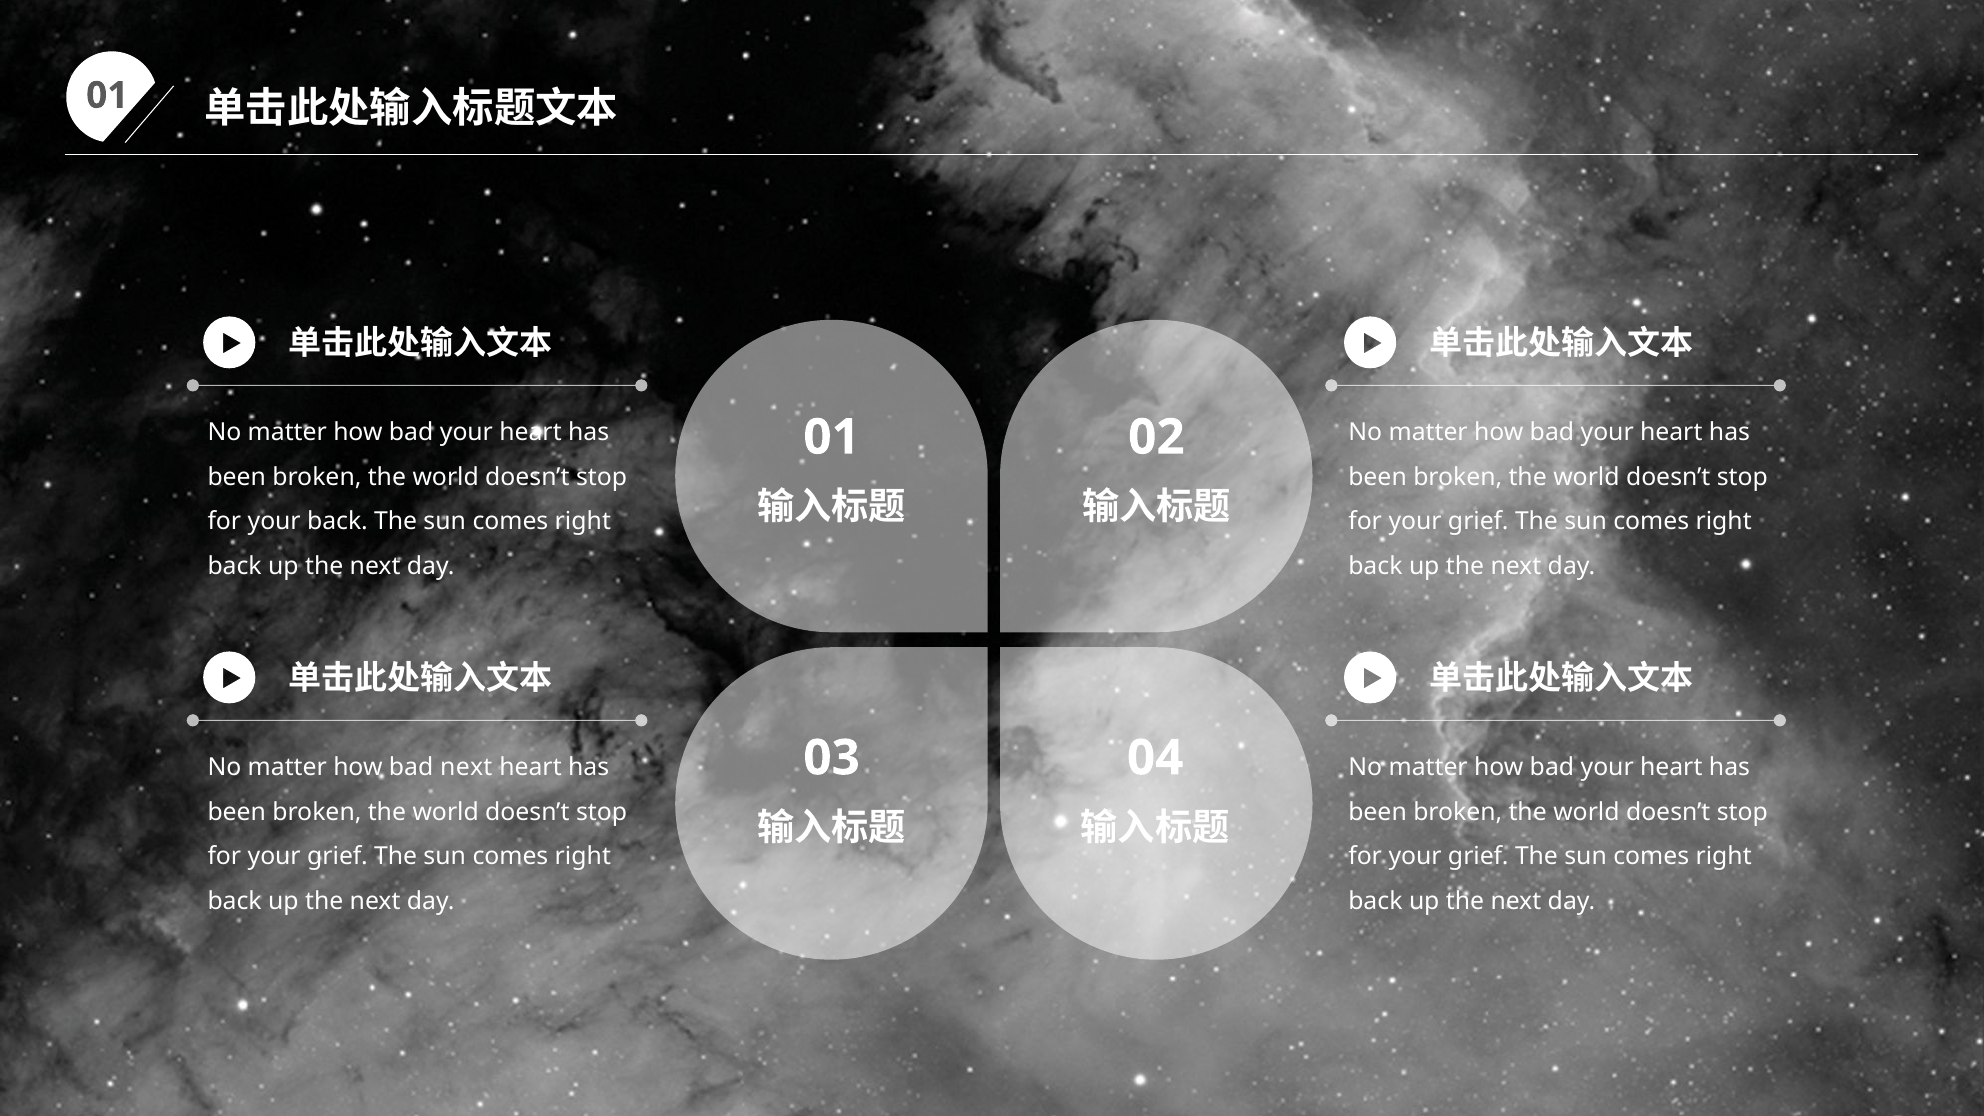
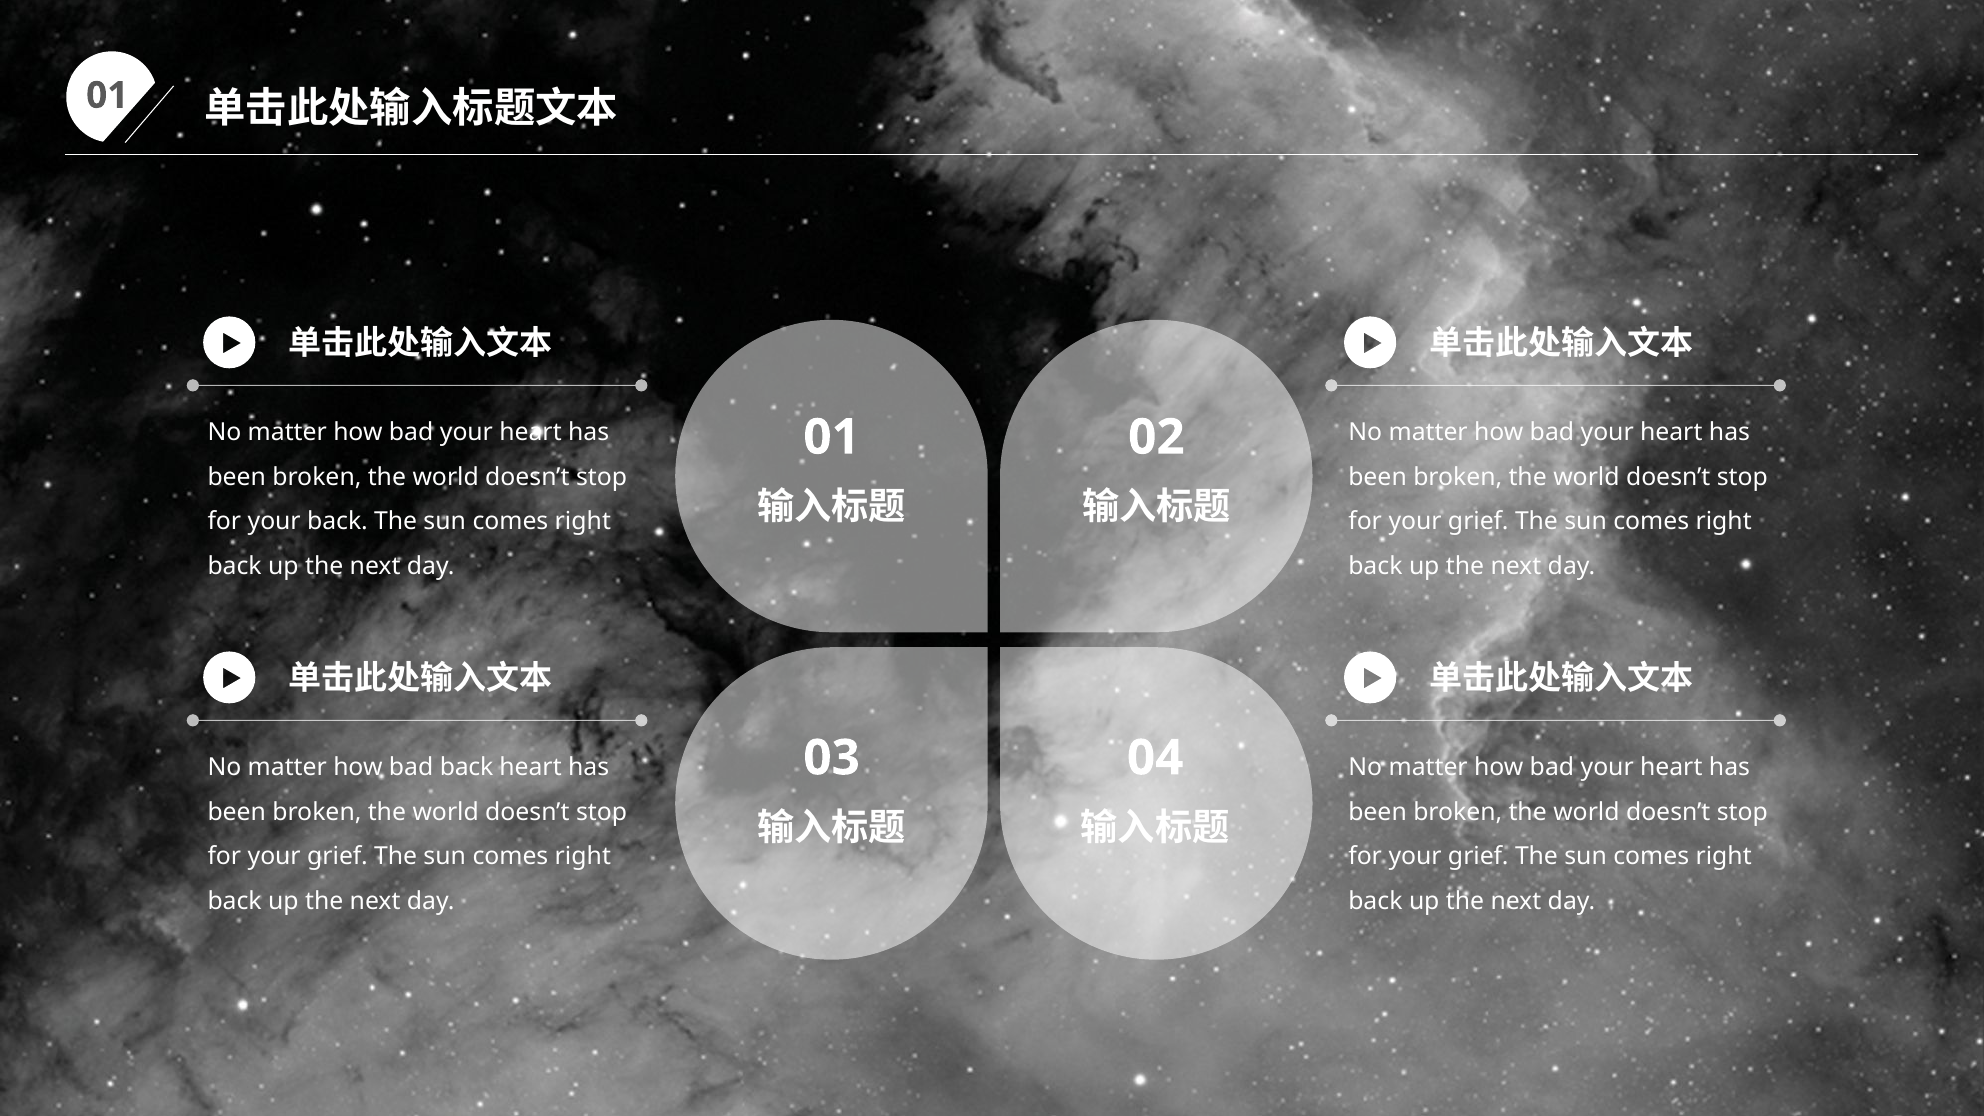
bad next: next -> back
